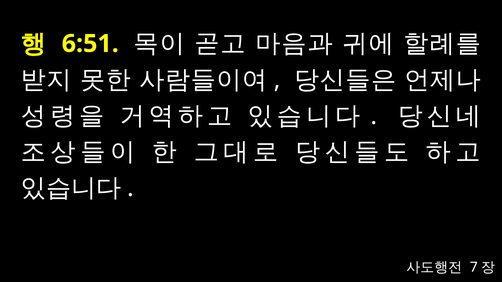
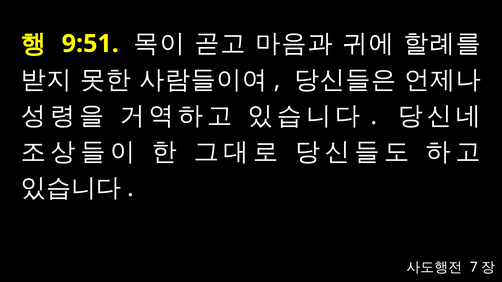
6:51: 6:51 -> 9:51
